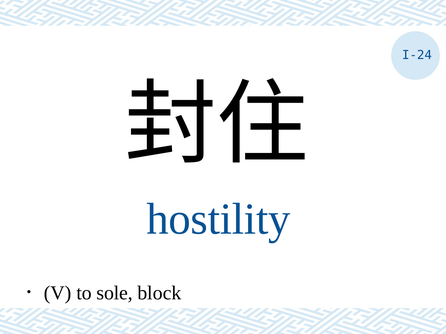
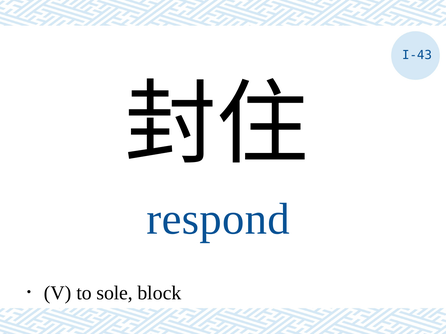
I-24: I-24 -> I-43
hostility: hostility -> respond
